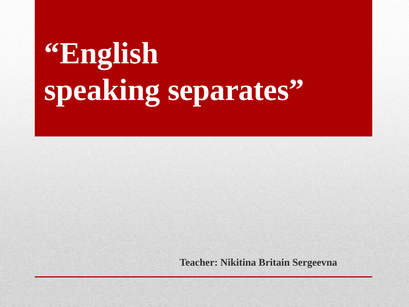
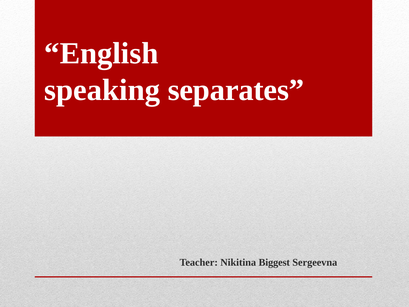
Britain: Britain -> Biggest
